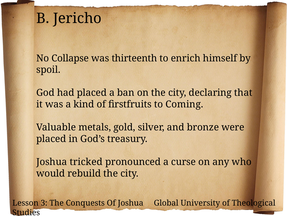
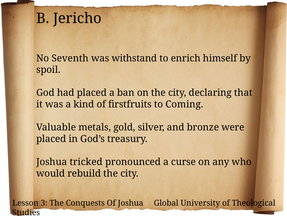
Collapse: Collapse -> Seventh
thirteenth: thirteenth -> withstand
